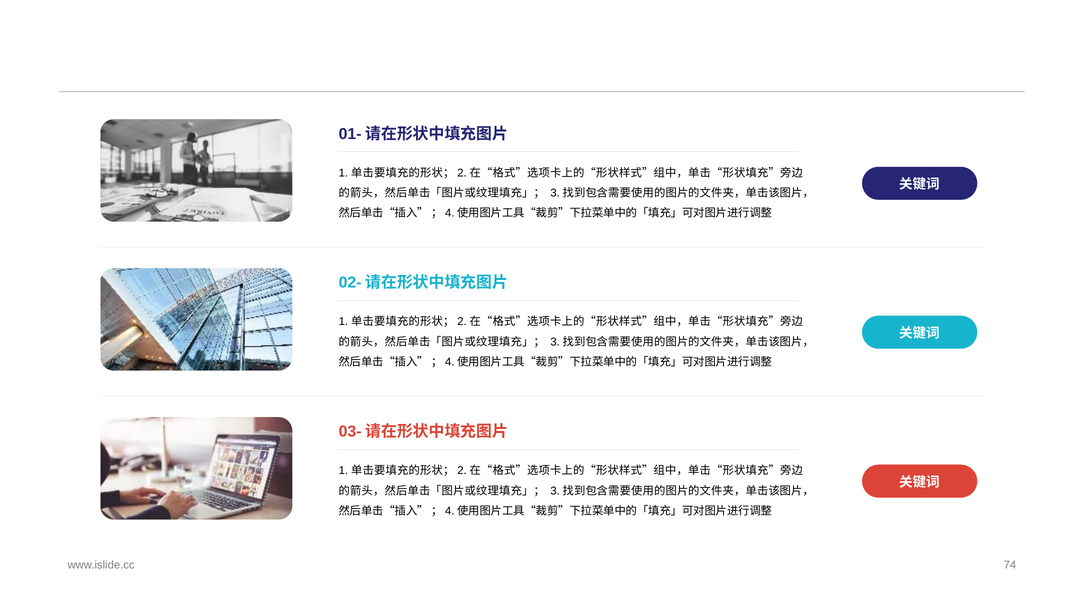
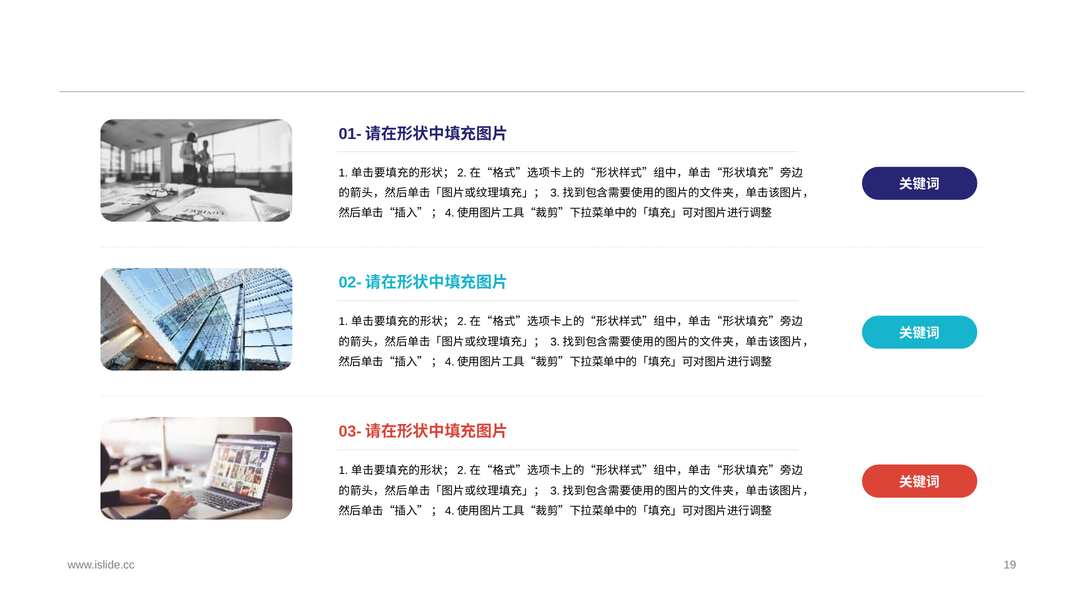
74: 74 -> 19
